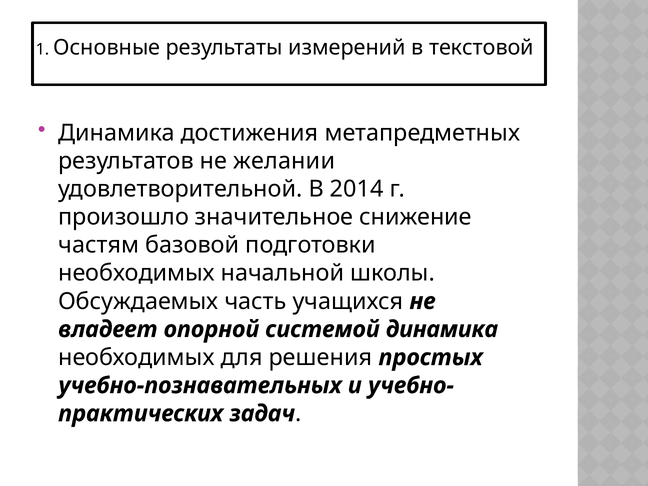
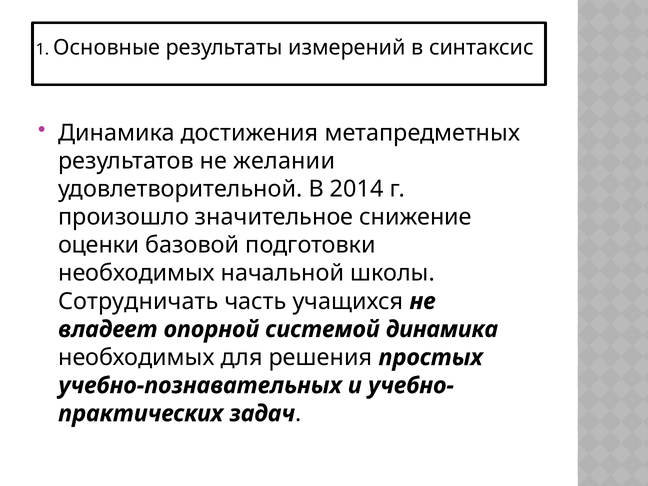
текстовой: текстовой -> синтаксис
частям: частям -> оценки
Обсуждаемых: Обсуждаемых -> Сотрудничать
